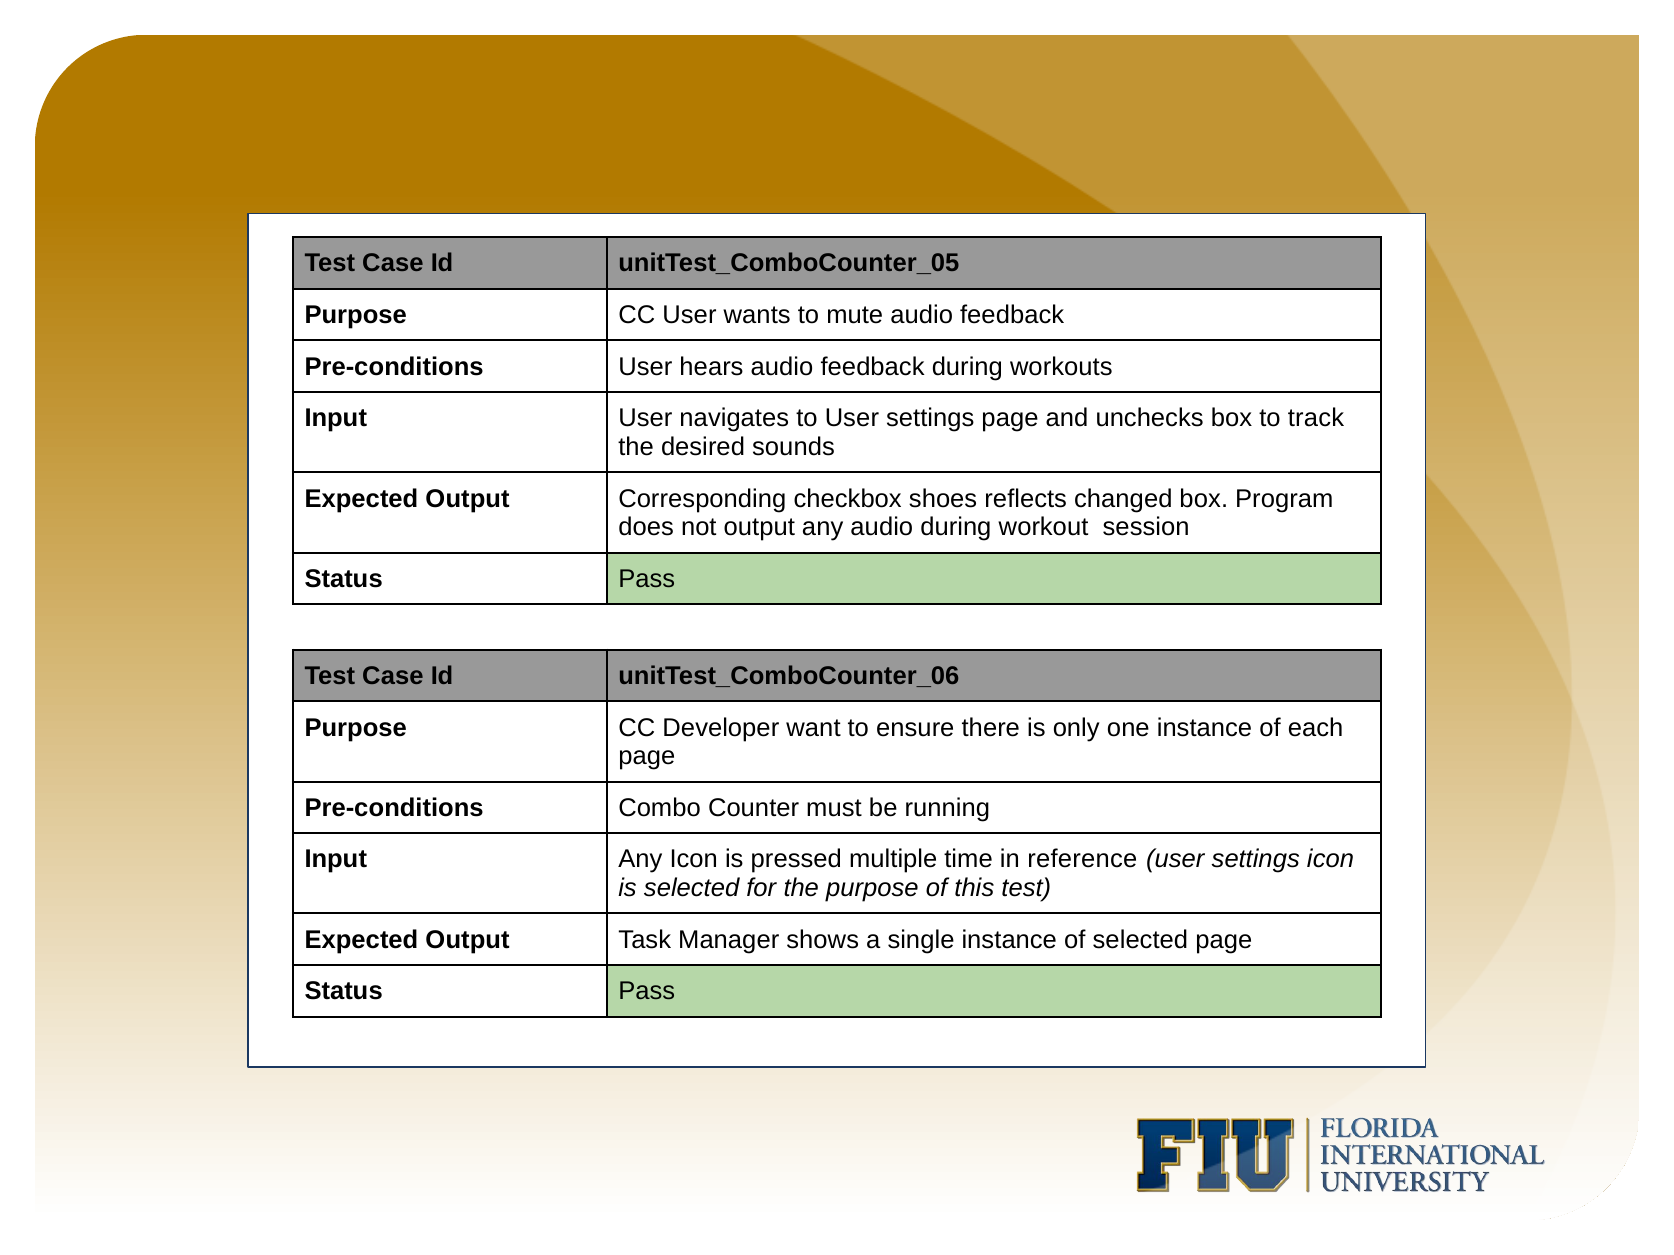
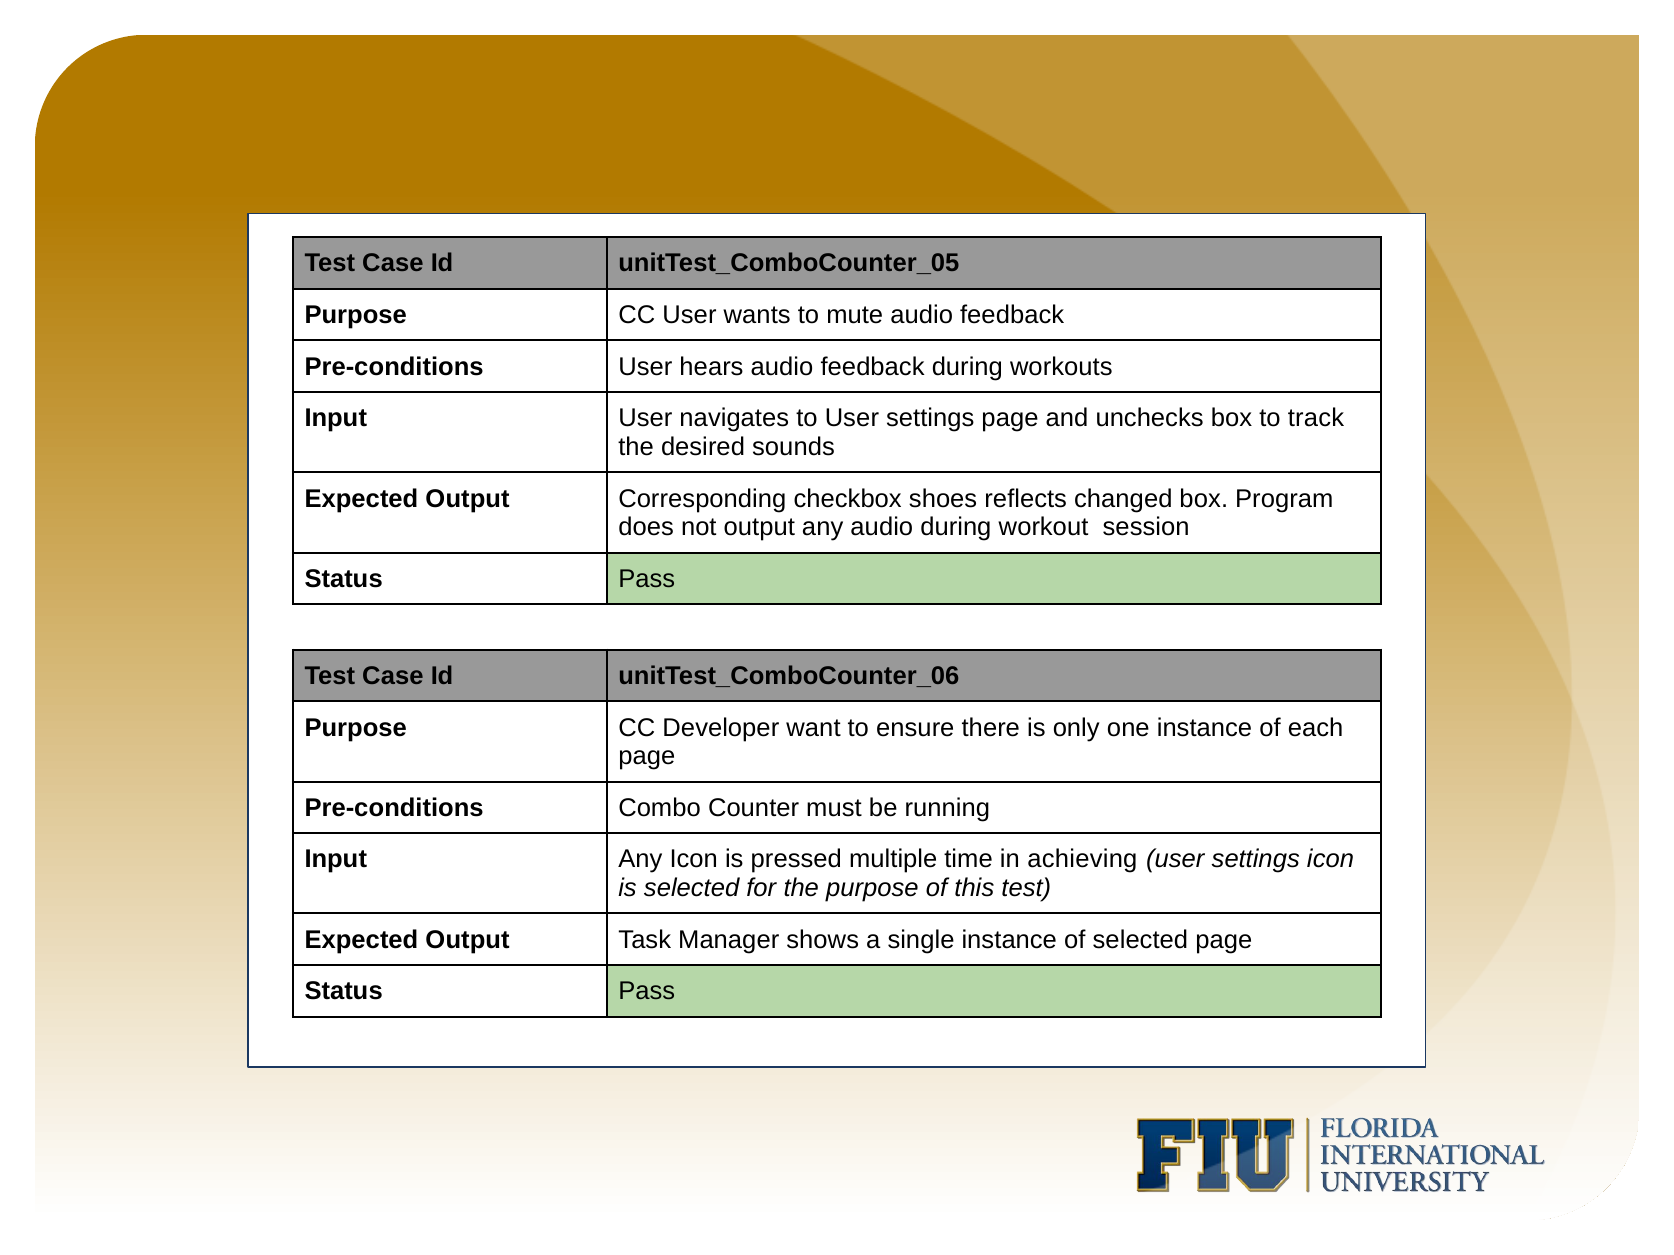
reference: reference -> achieving
